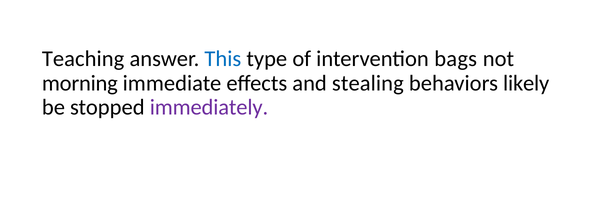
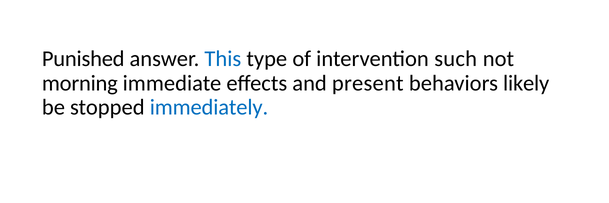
Teaching: Teaching -> Punished
bags: bags -> such
stealing: stealing -> present
immediately colour: purple -> blue
